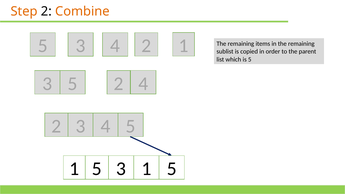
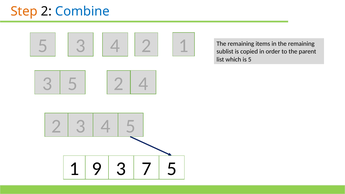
Combine colour: orange -> blue
5 at (97, 169): 5 -> 9
3 1: 1 -> 7
